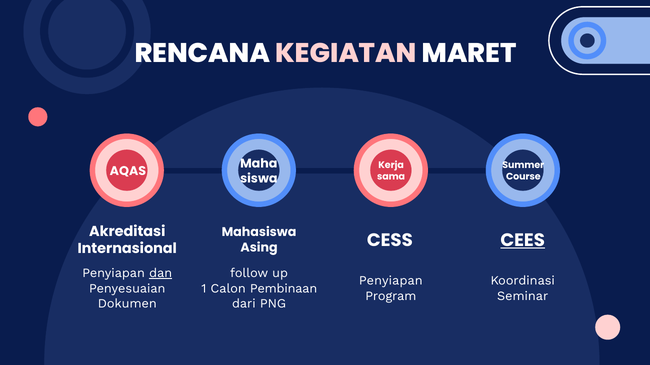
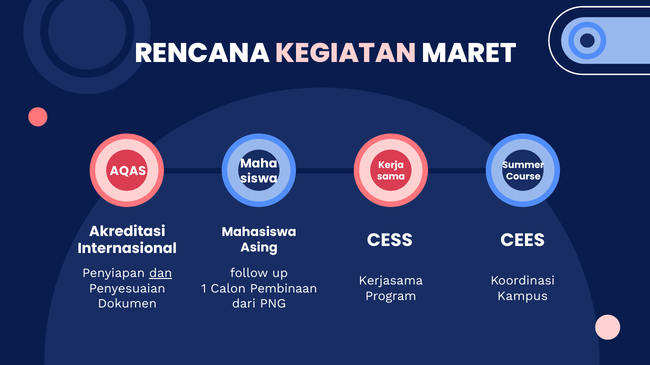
CEES underline: present -> none
Penyiapan at (391, 281): Penyiapan -> Kerjasama
Seminar: Seminar -> Kampus
